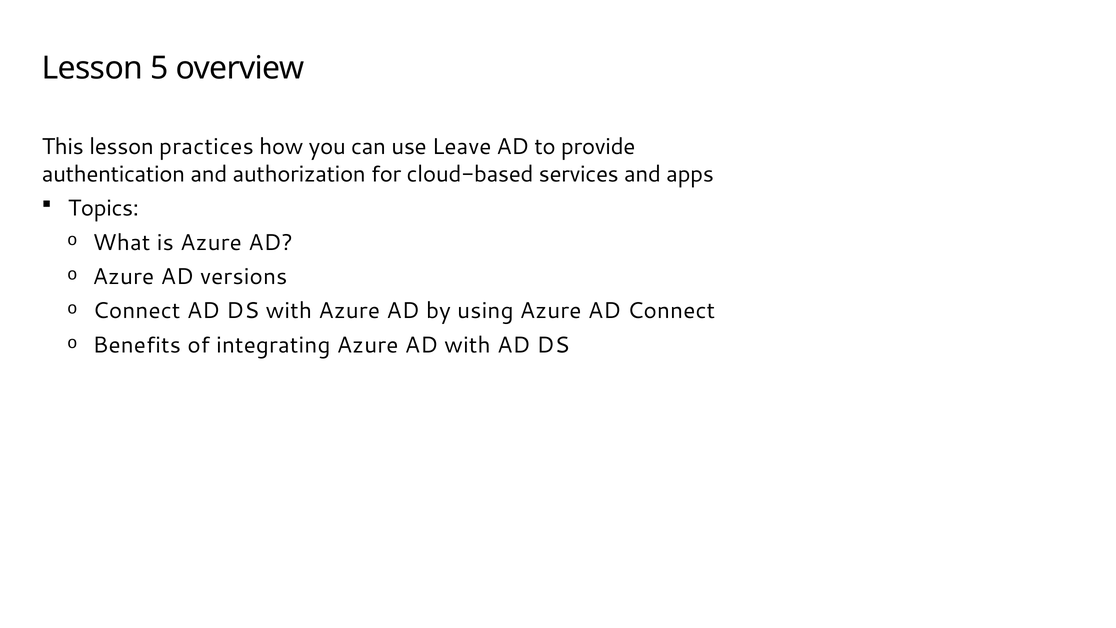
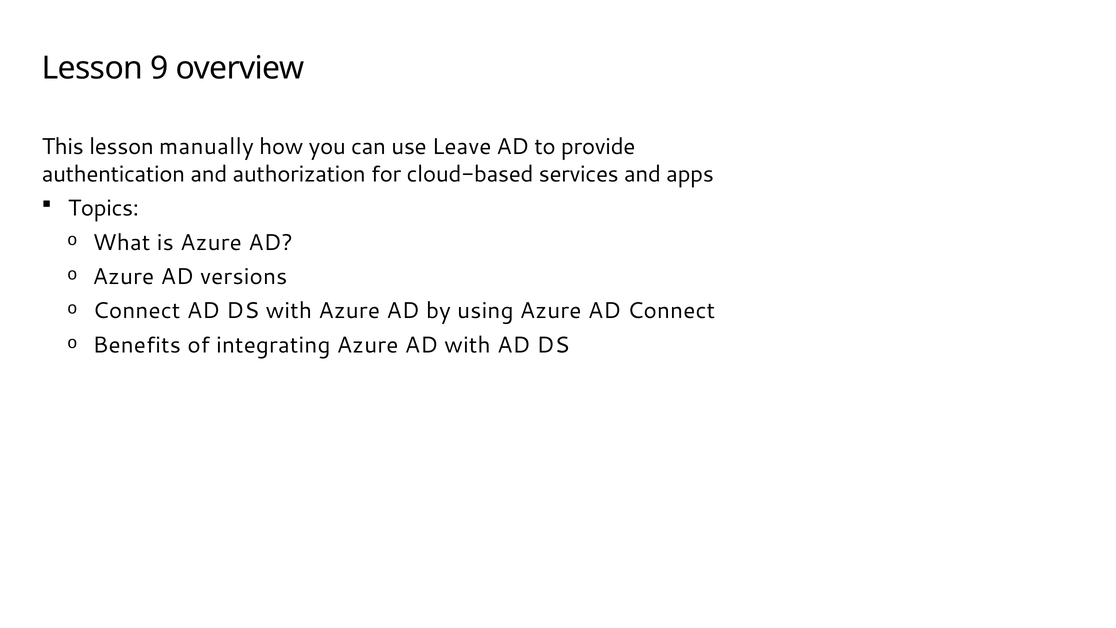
5: 5 -> 9
practices: practices -> manually
